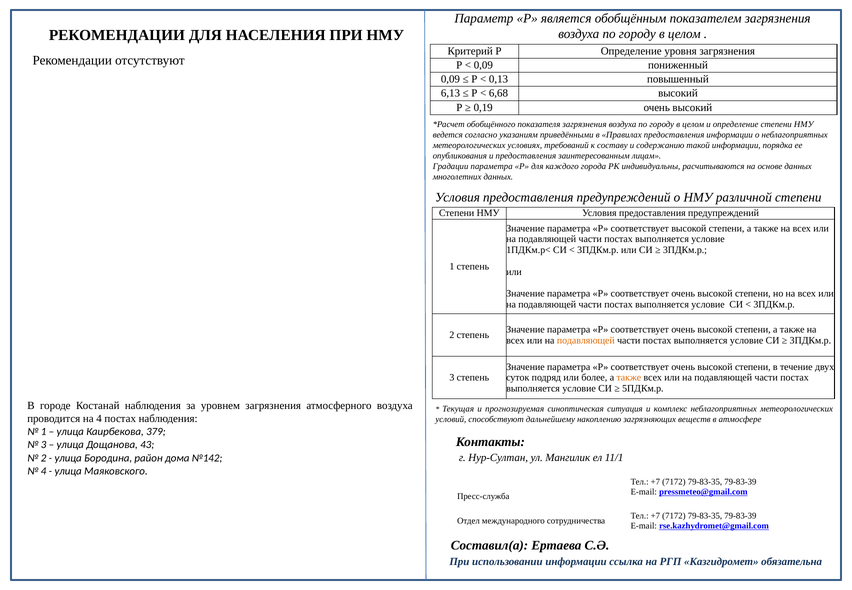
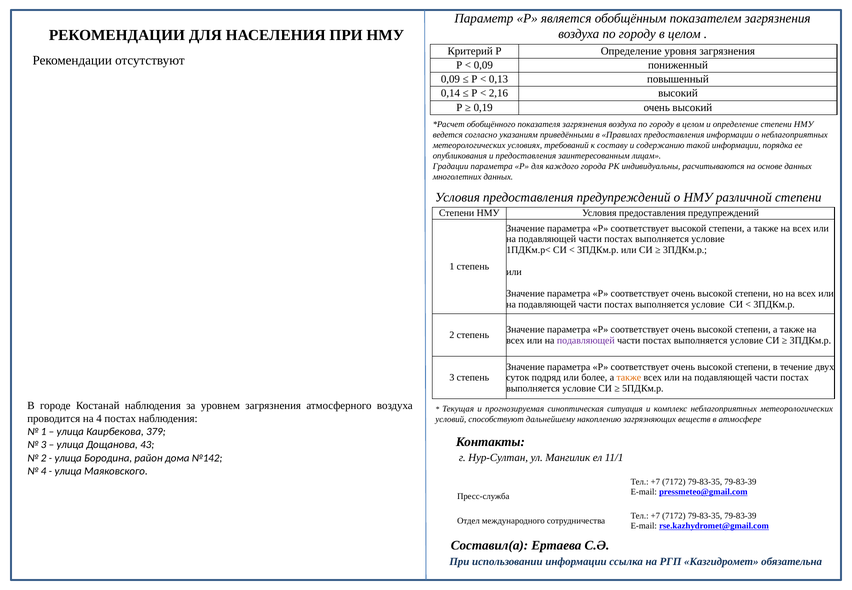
6,13: 6,13 -> 0,14
6,68: 6,68 -> 2,16
подавляющей at (586, 340) colour: orange -> purple
